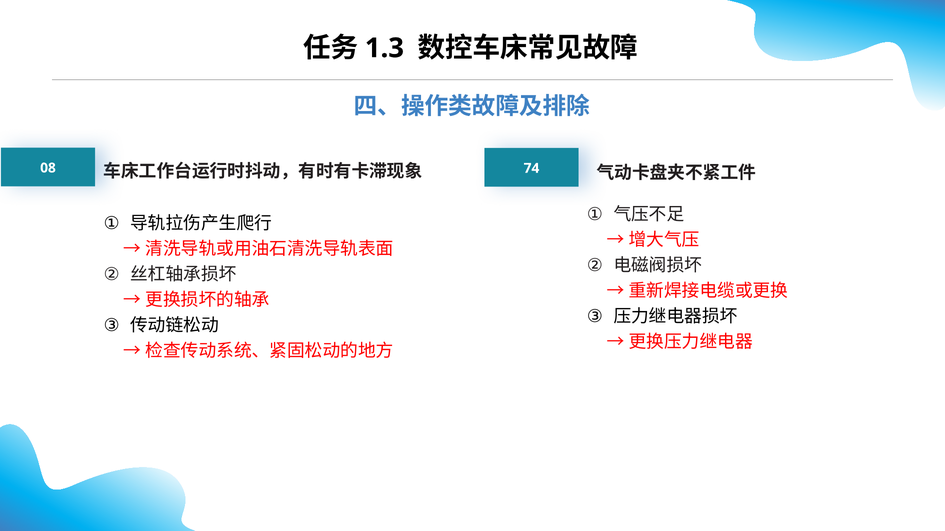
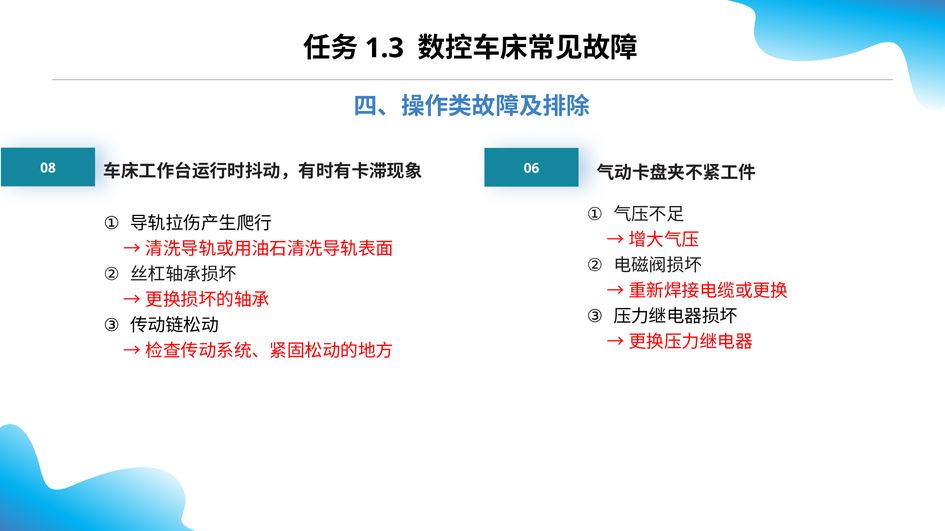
74: 74 -> 06
